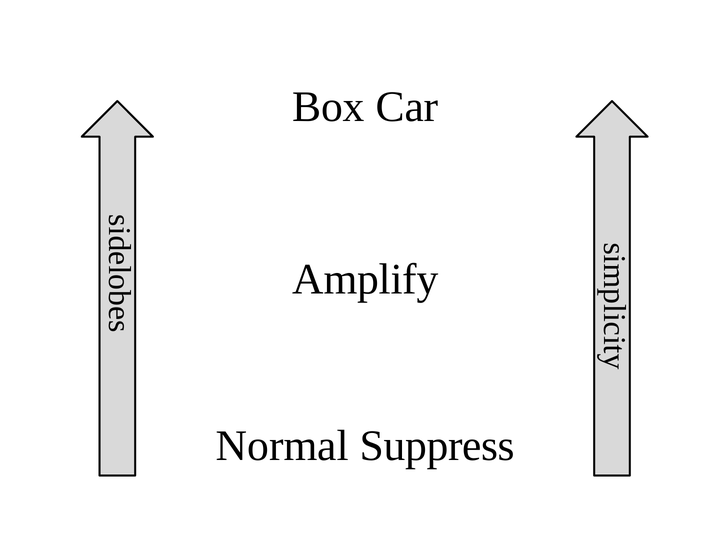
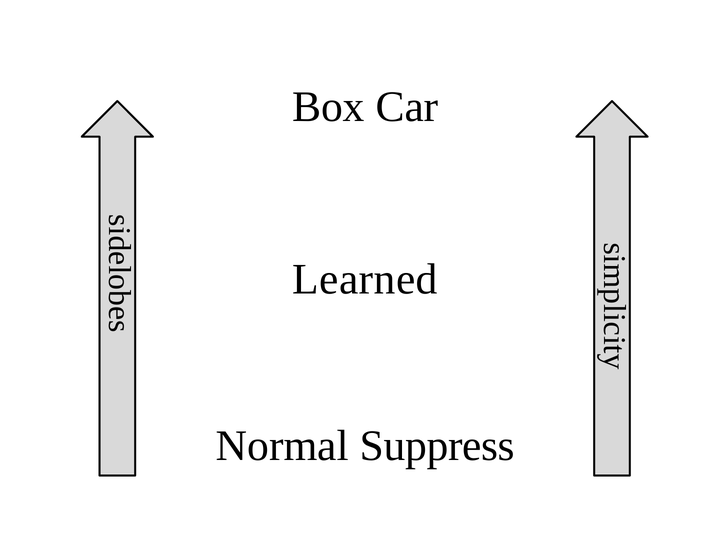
Amplify: Amplify -> Learned
